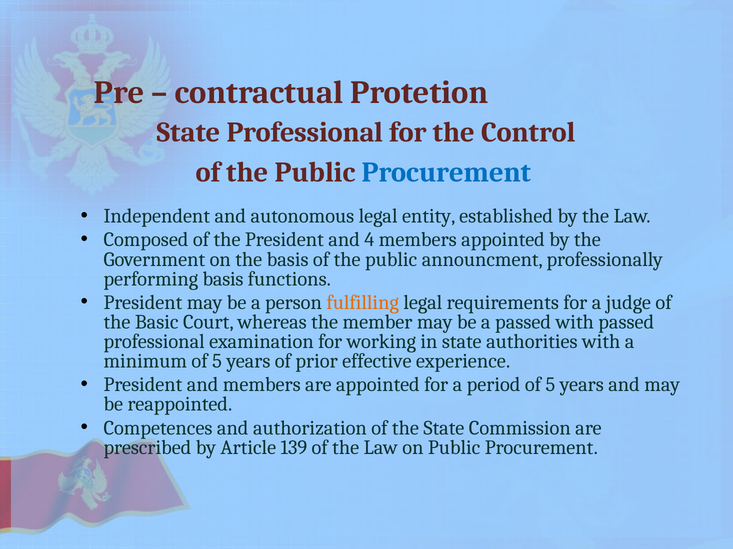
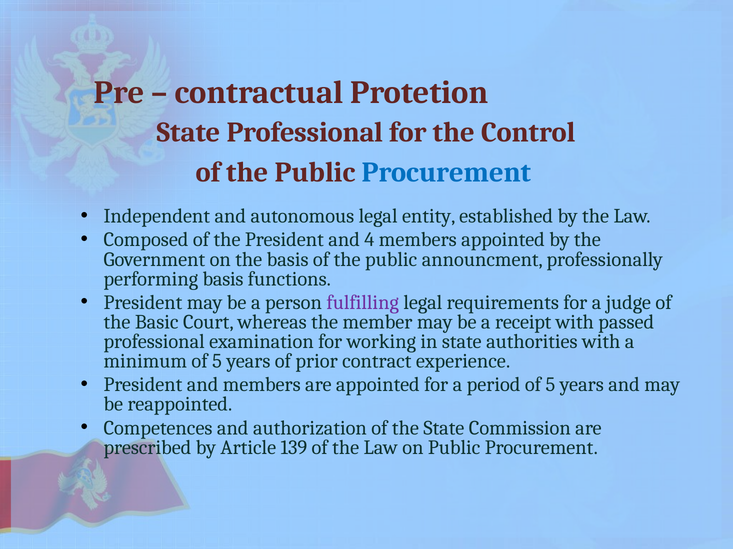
fulfilling colour: orange -> purple
a passed: passed -> receipt
effective: effective -> contract
